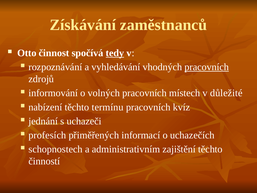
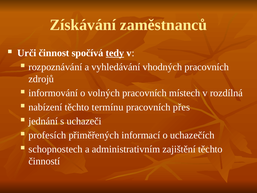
Otto: Otto -> Urči
pracovních at (207, 67) underline: present -> none
důležité: důležité -> rozdílná
kvíz: kvíz -> přes
